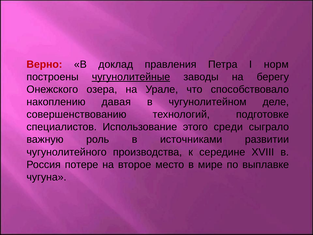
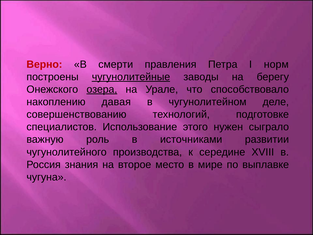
доклад: доклад -> смерти
озера underline: none -> present
среди: среди -> нужен
потере: потере -> знания
